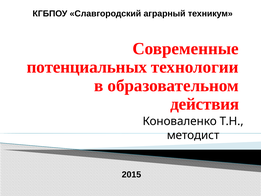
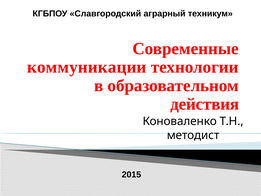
потенциальных: потенциальных -> коммуникации
